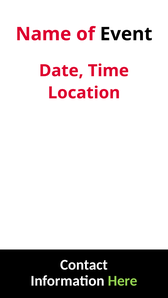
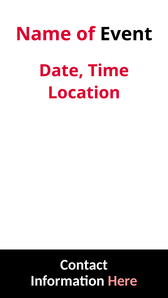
Here colour: light green -> pink
